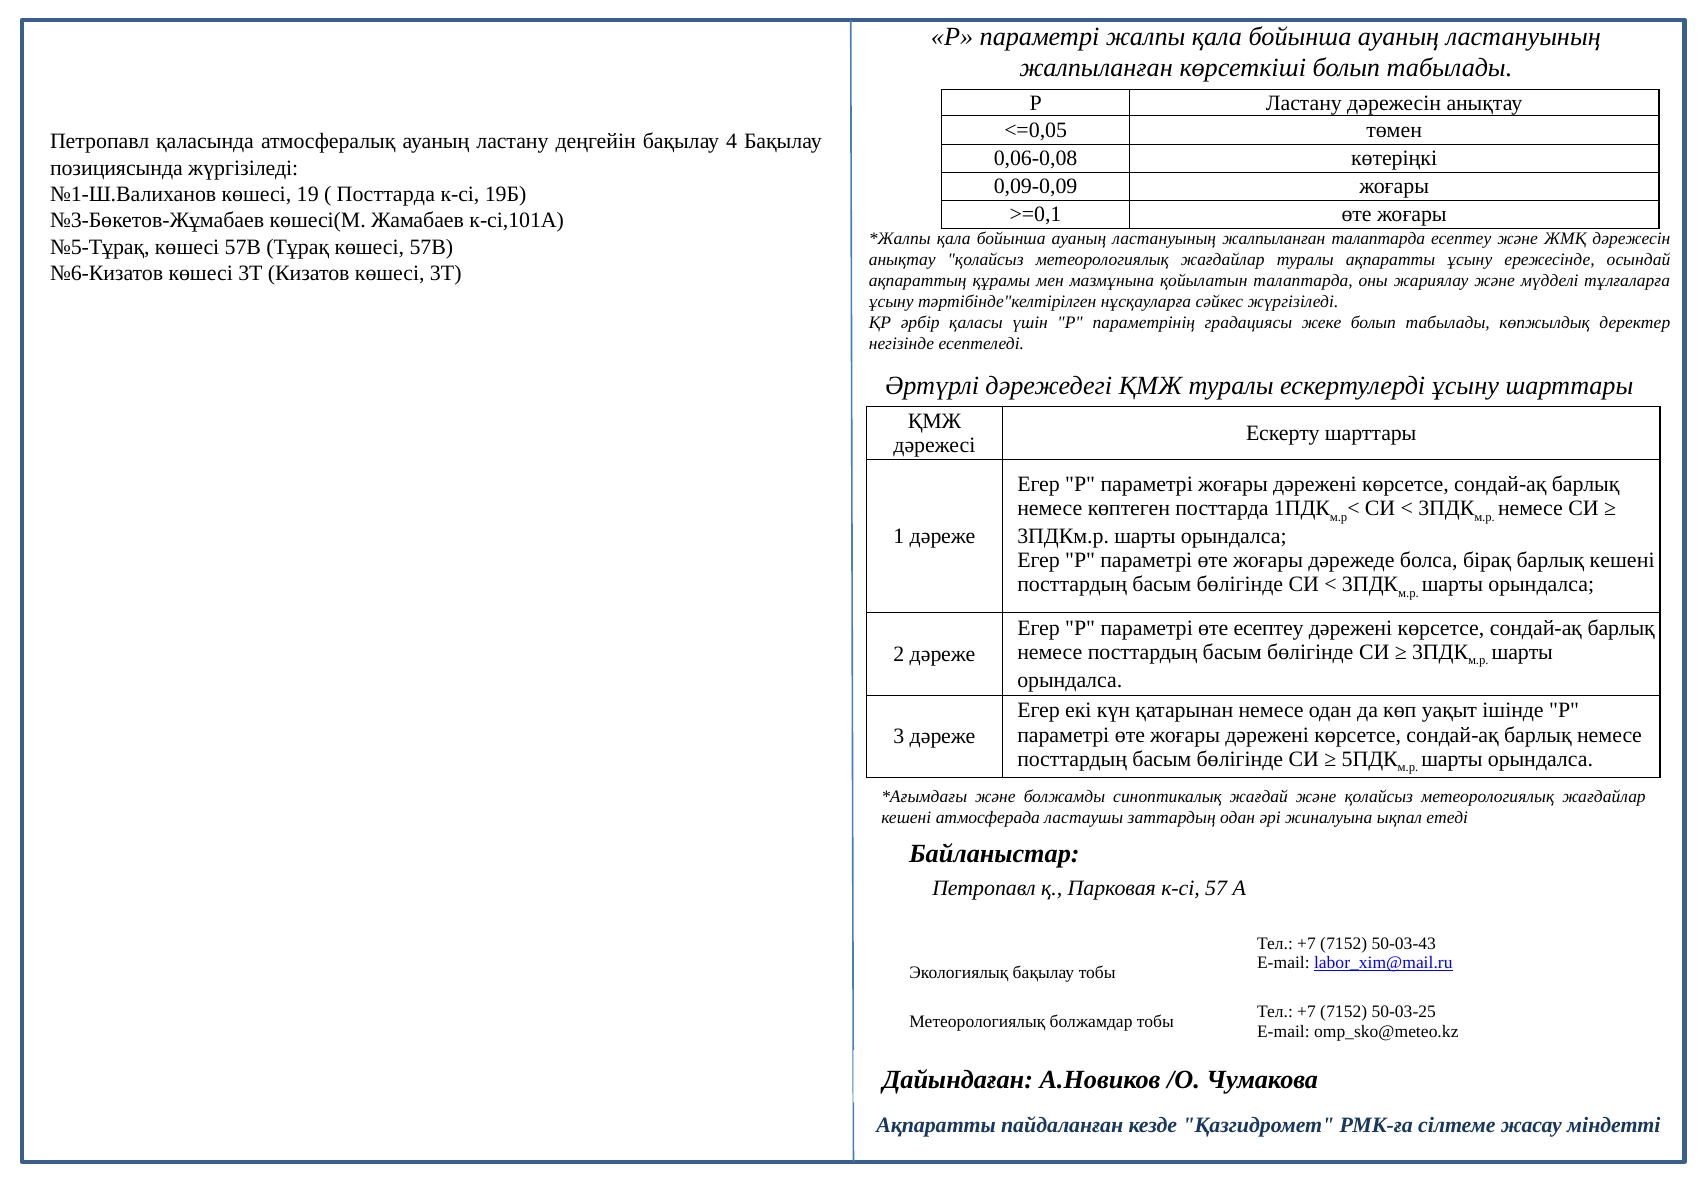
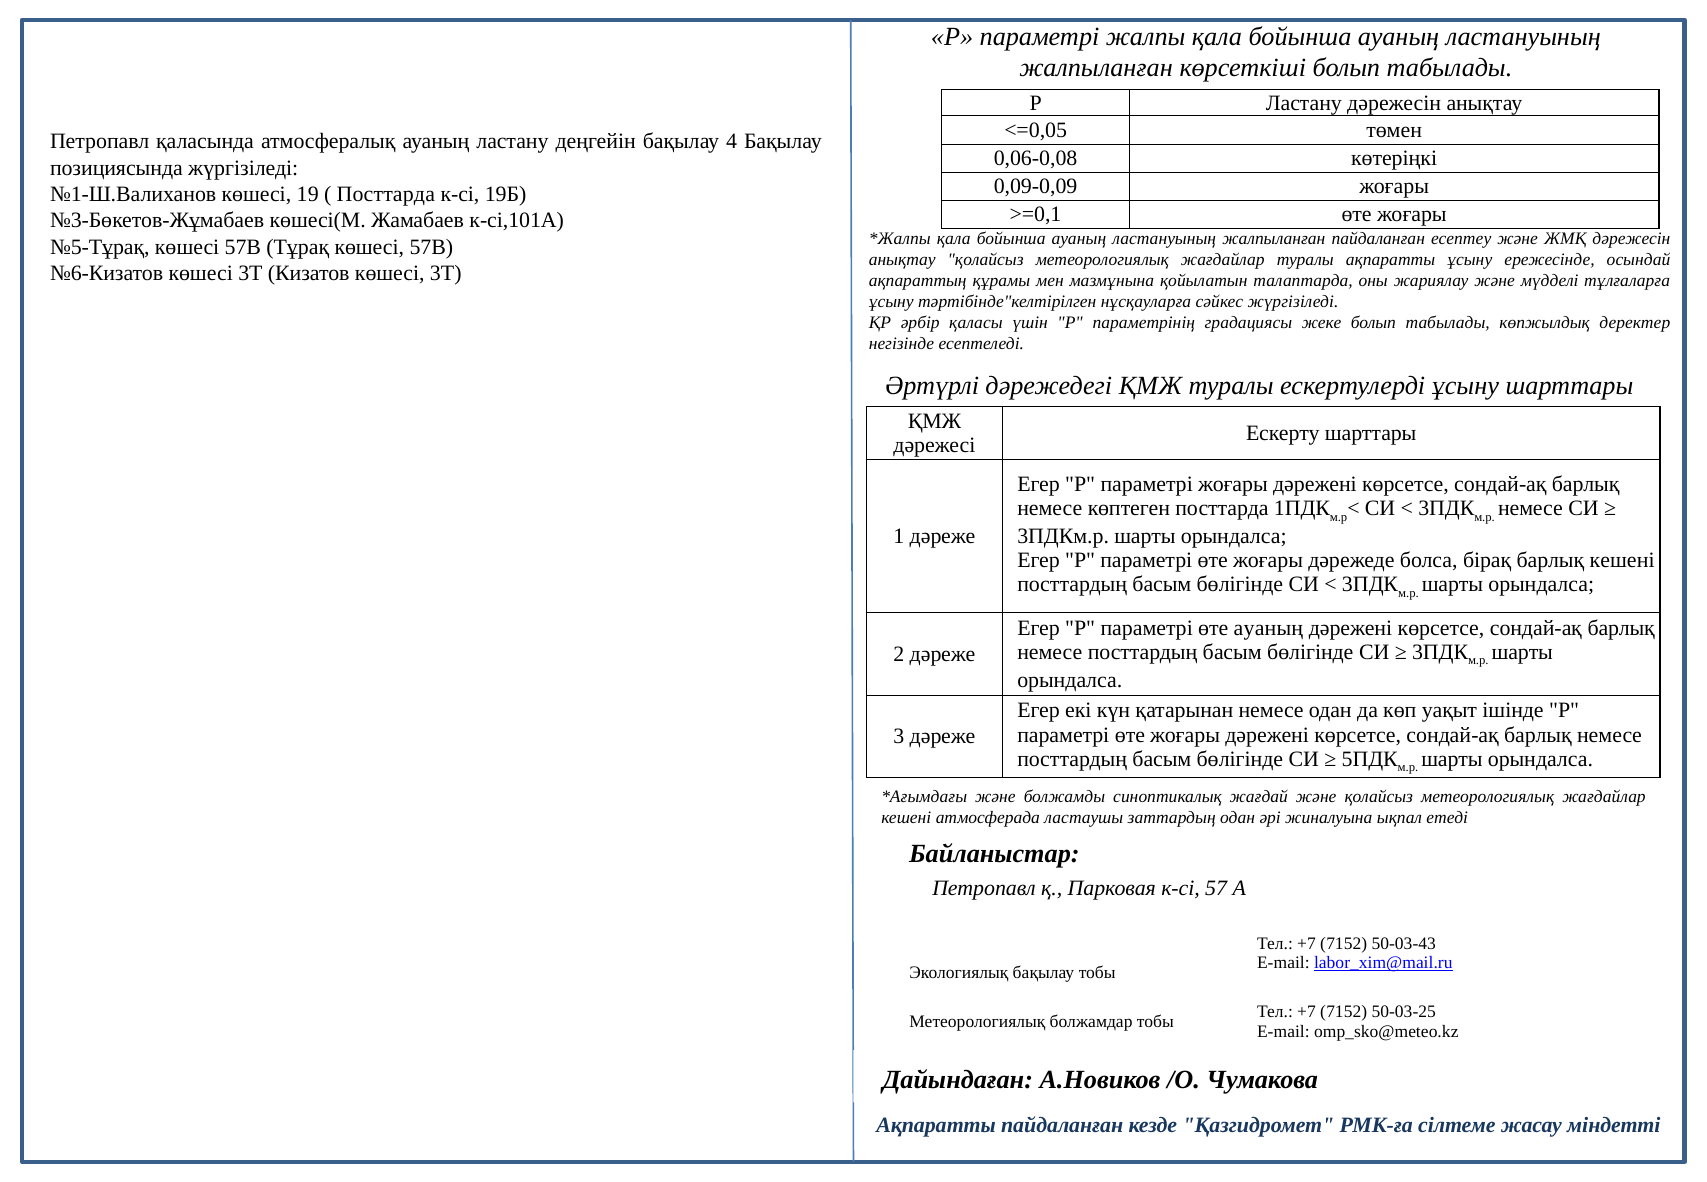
жалпыланған талаптарда: талаптарда -> пайдаланған
өте есептеу: есептеу -> ауаның
